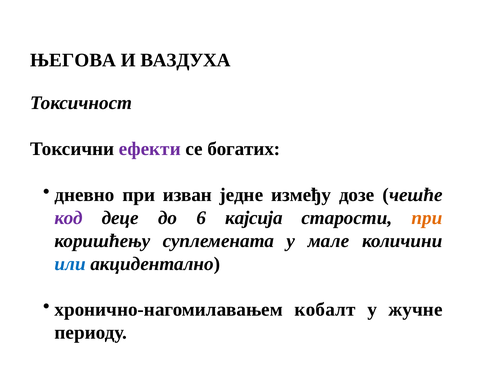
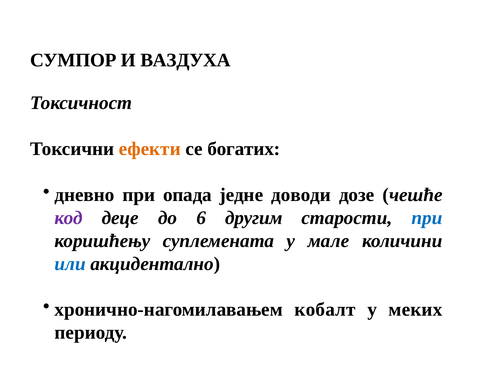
ЊЕГОВА: ЊЕГОВА -> СУМПОР
ефекти colour: purple -> orange
изван: изван -> опада
између: између -> доводи
кајсија: кајсија -> другим
при at (427, 218) colour: orange -> blue
жучне: жучне -> меких
